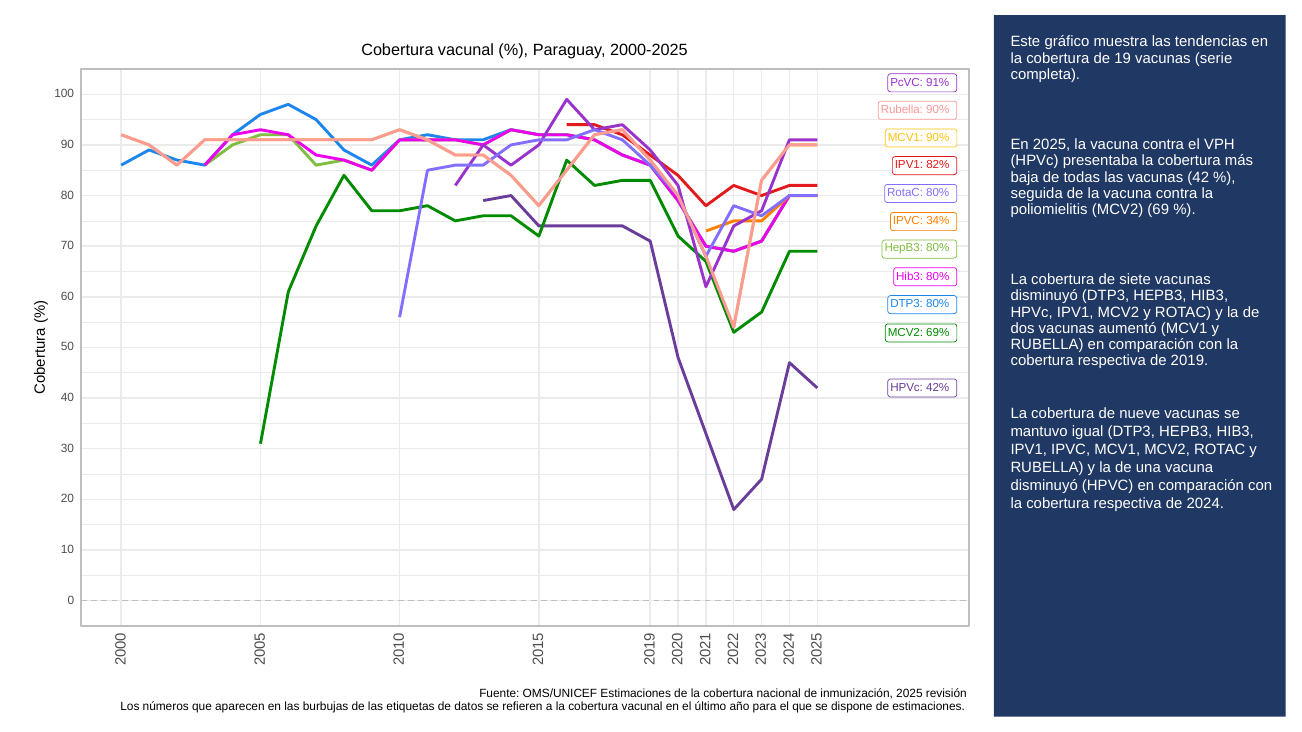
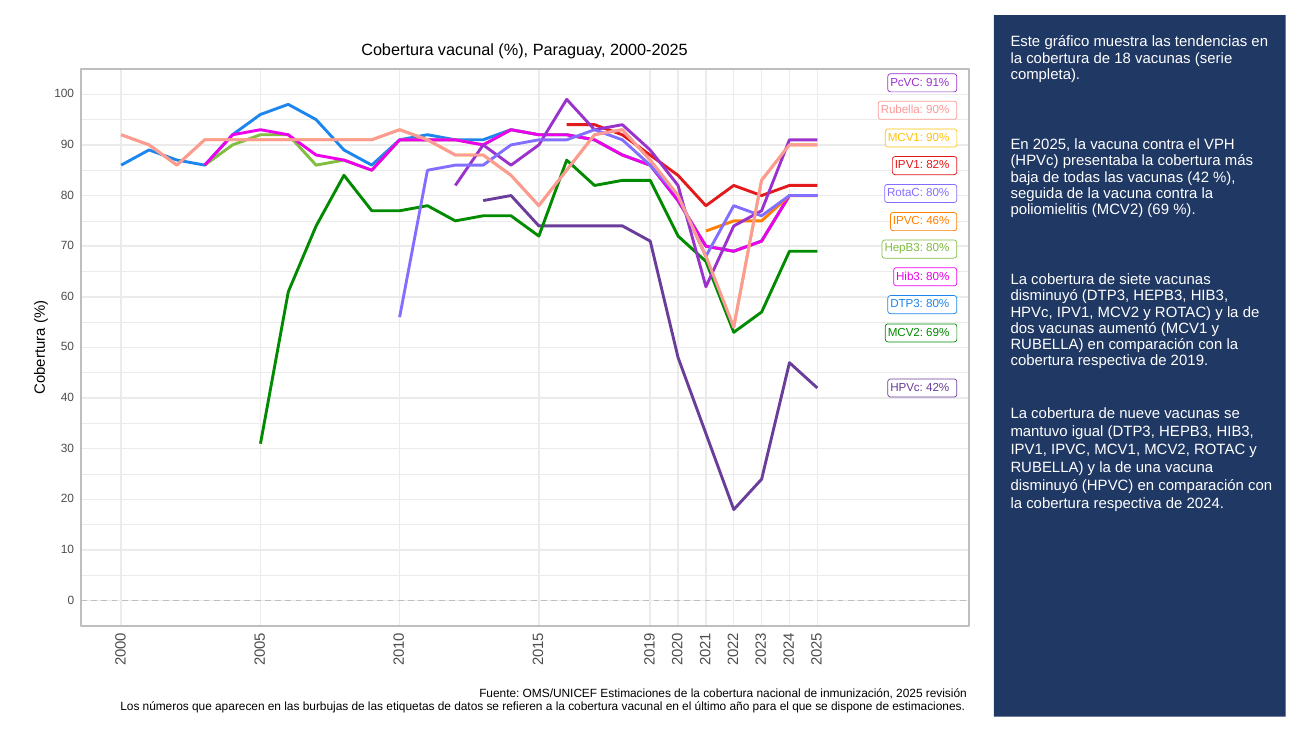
19: 19 -> 18
34%: 34% -> 46%
